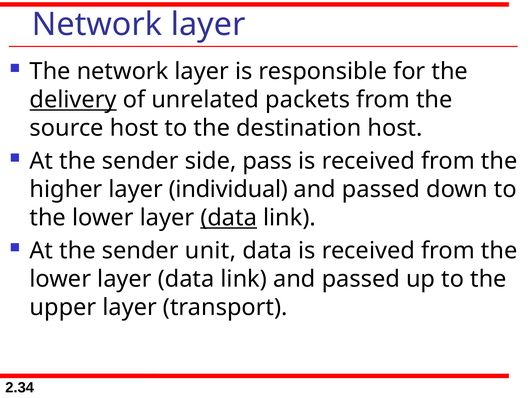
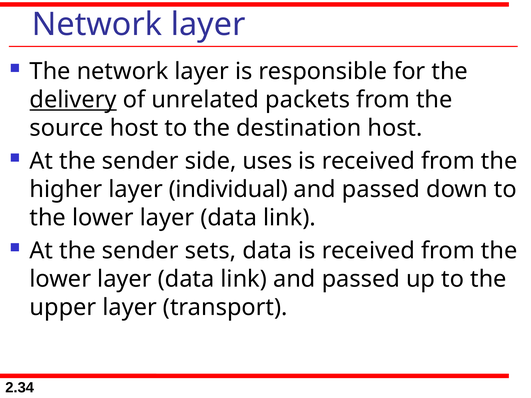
pass: pass -> uses
data at (229, 218) underline: present -> none
unit: unit -> sets
